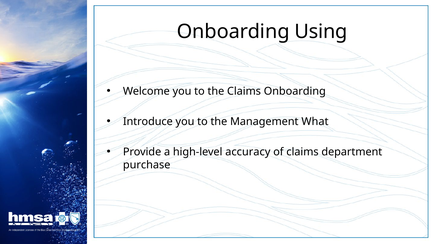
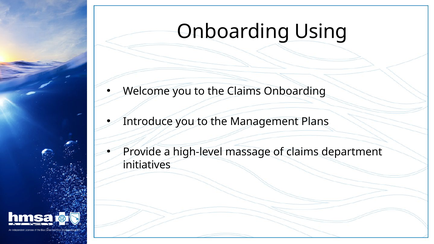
What: What -> Plans
accuracy: accuracy -> massage
purchase: purchase -> initiatives
